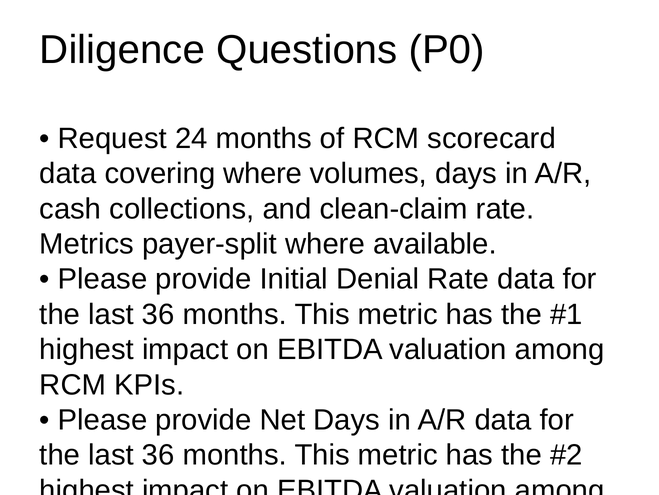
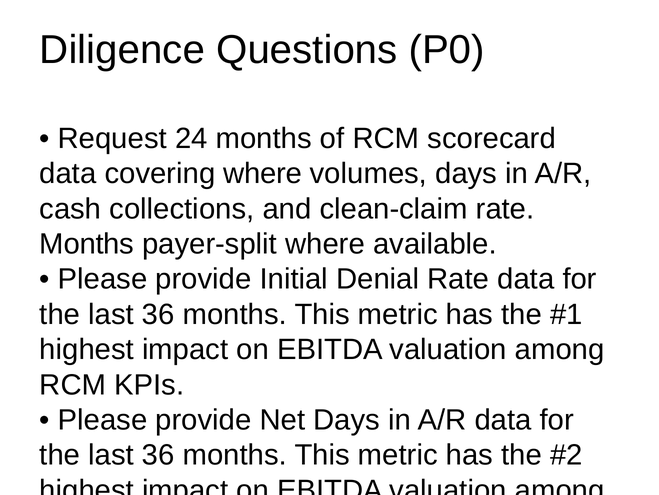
Metrics at (87, 244): Metrics -> Months
